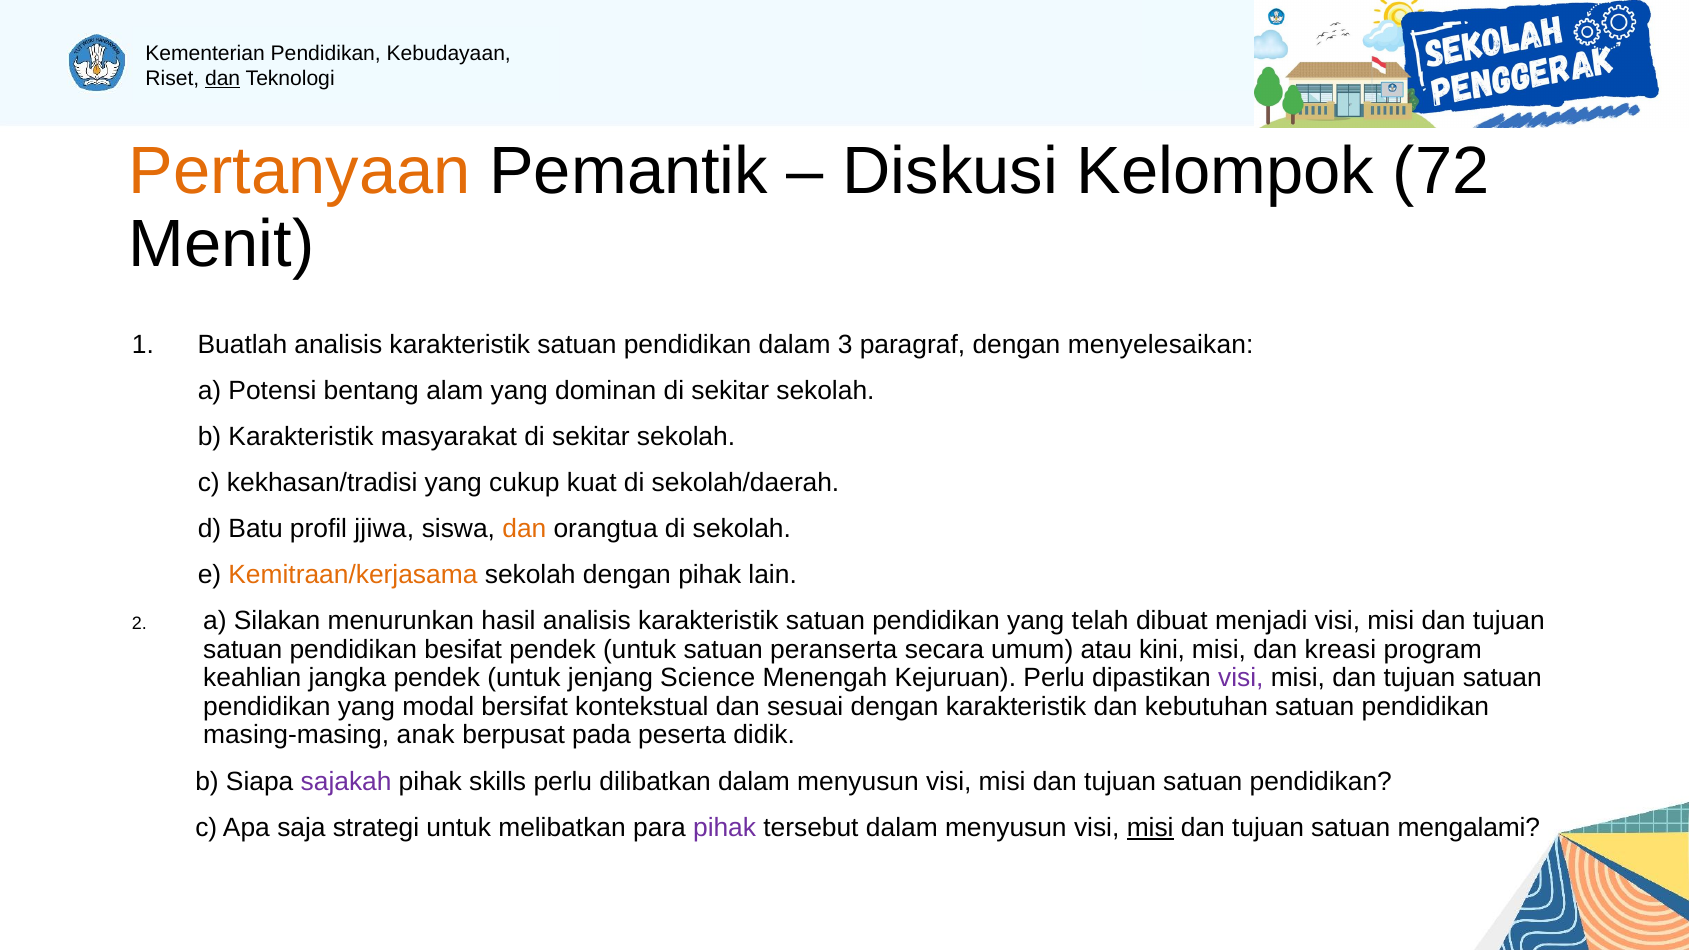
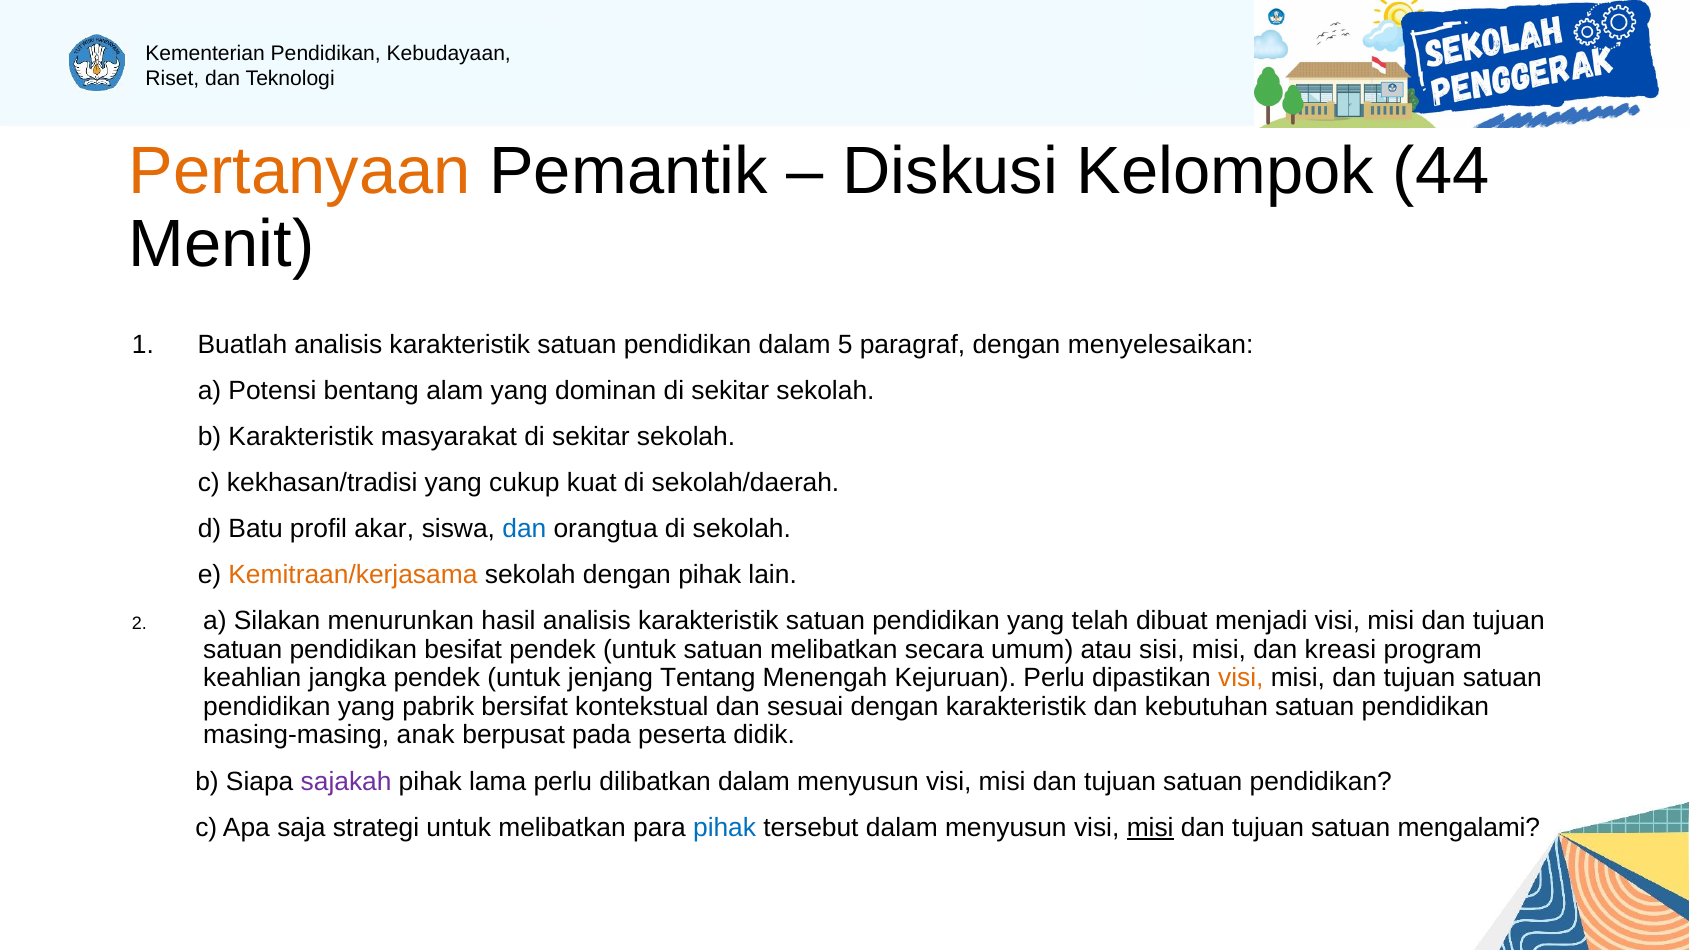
dan at (223, 79) underline: present -> none
72: 72 -> 44
3: 3 -> 5
jjiwa: jjiwa -> akar
dan at (524, 529) colour: orange -> blue
satuan peranserta: peranserta -> melibatkan
kini: kini -> sisi
Science: Science -> Tentang
visi at (1241, 678) colour: purple -> orange
modal: modal -> pabrik
skills: skills -> lama
pihak at (725, 828) colour: purple -> blue
